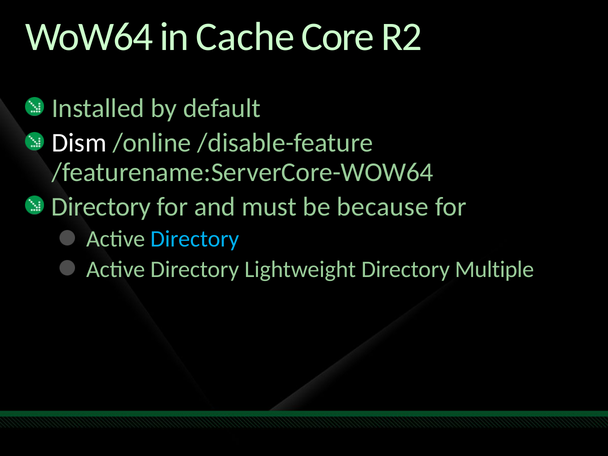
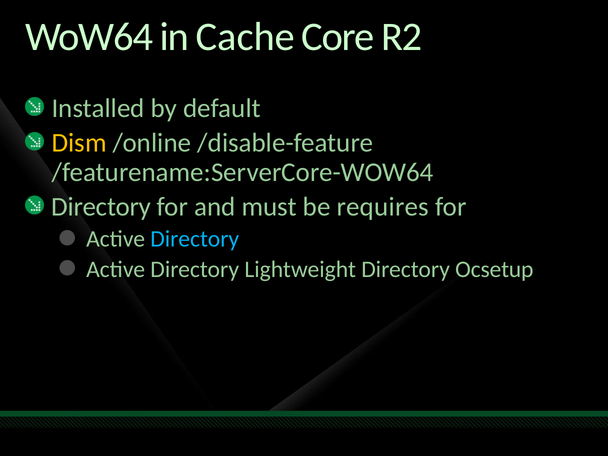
Dism colour: white -> yellow
because: because -> requires
Multiple: Multiple -> Ocsetup
